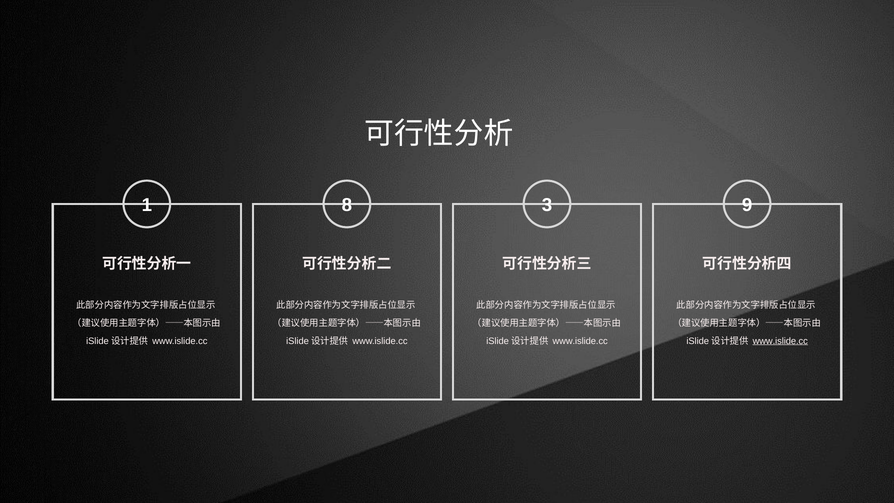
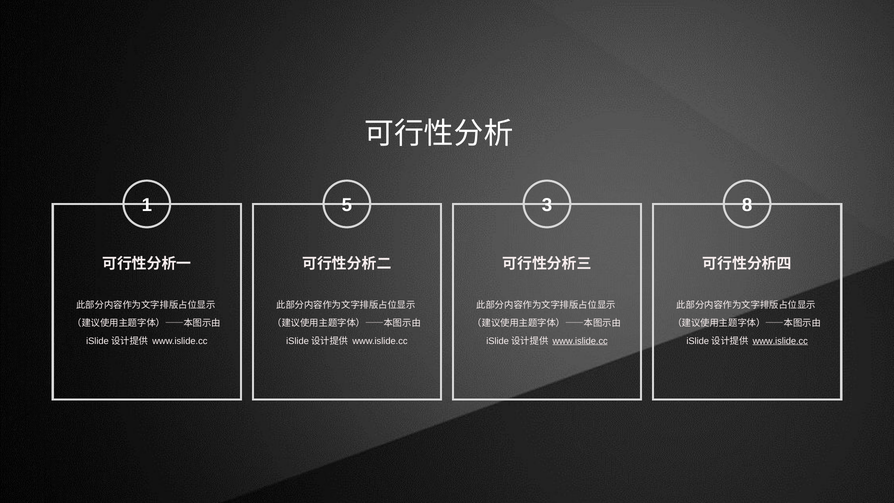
8: 8 -> 5
9: 9 -> 8
www.islide.cc at (580, 341) underline: none -> present
